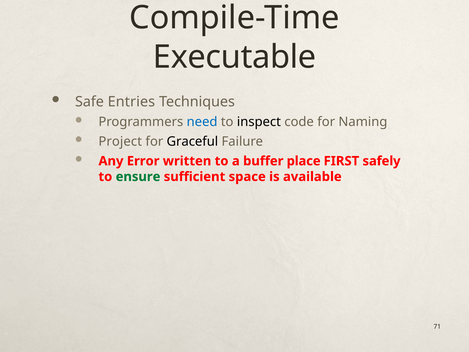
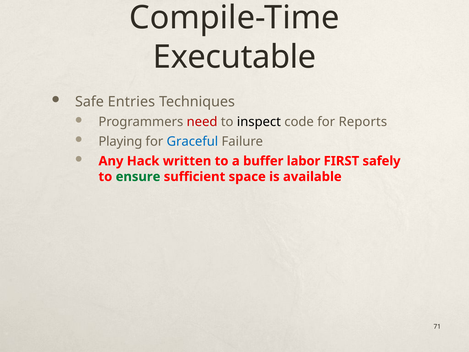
need colour: blue -> red
Naming: Naming -> Reports
Project: Project -> Playing
Graceful colour: black -> blue
Error: Error -> Hack
place: place -> labor
